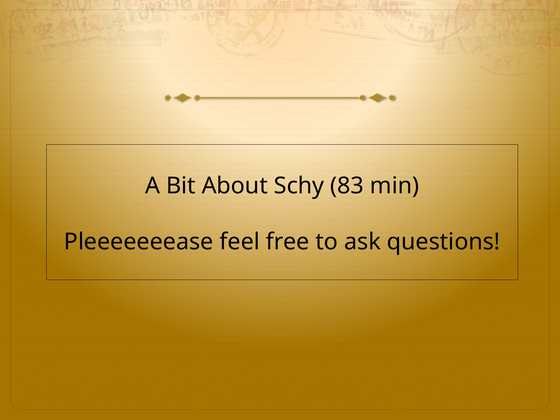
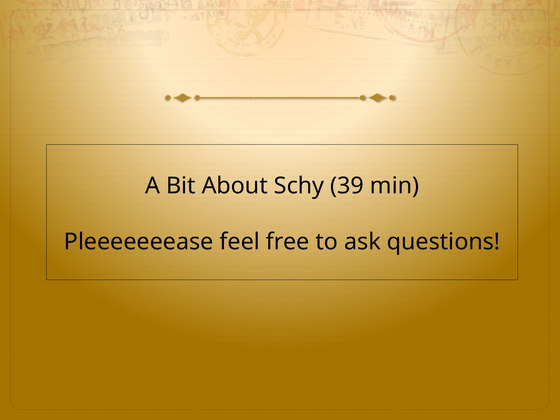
83: 83 -> 39
